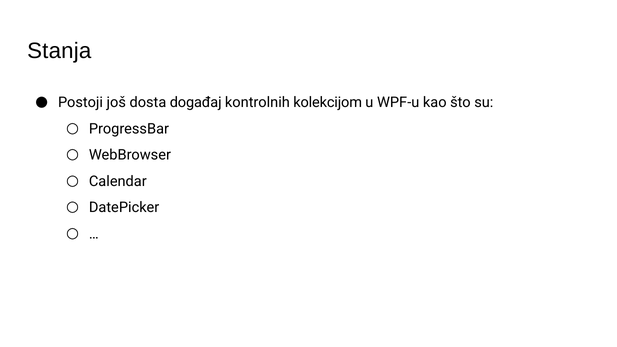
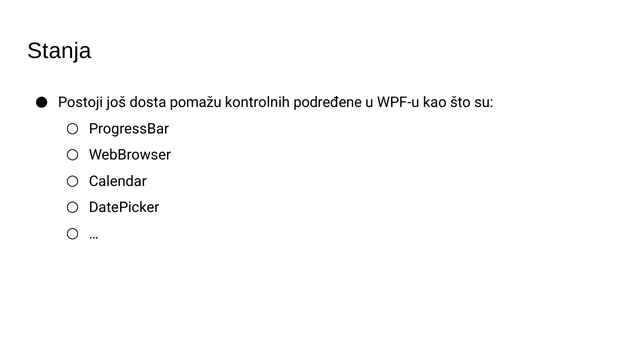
događaj: događaj -> pomažu
kolekcijom: kolekcijom -> podređene
